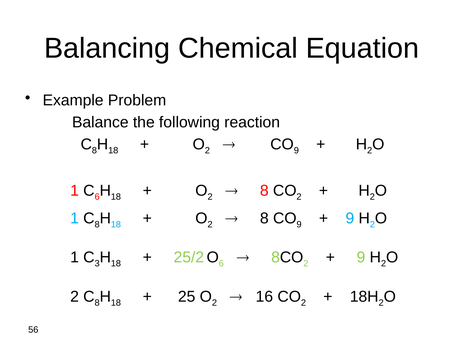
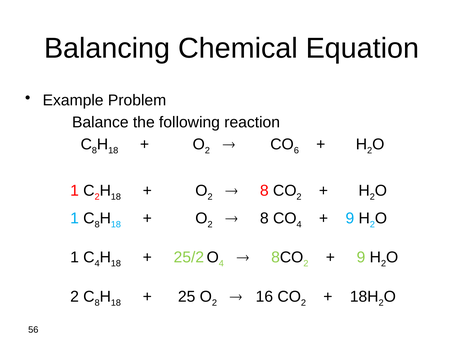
9 at (296, 150): 9 -> 6
6 at (97, 197): 6 -> 2
9 at (299, 224): 9 -> 4
3 at (97, 263): 3 -> 4
6 at (221, 263): 6 -> 4
